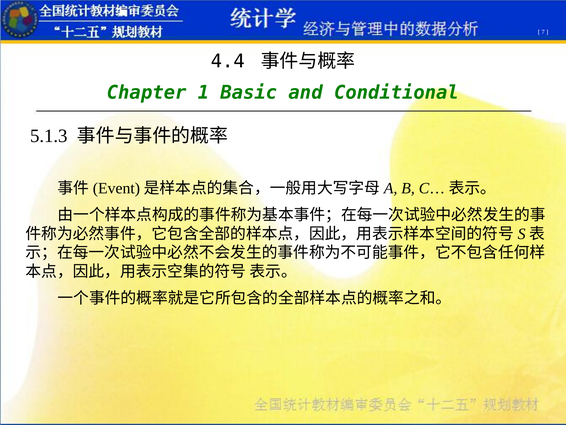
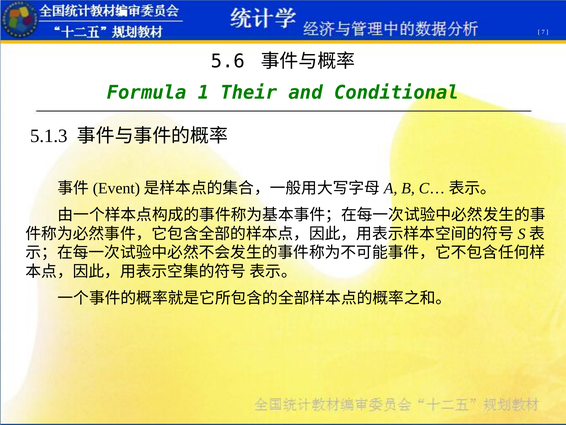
4.4: 4.4 -> 5.6
Chapter: Chapter -> Formula
Basic: Basic -> Their
